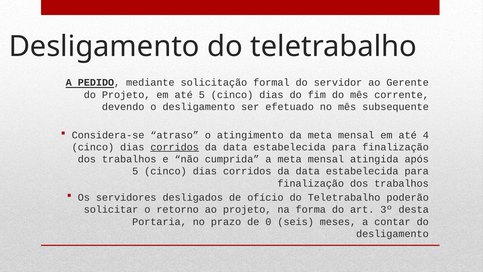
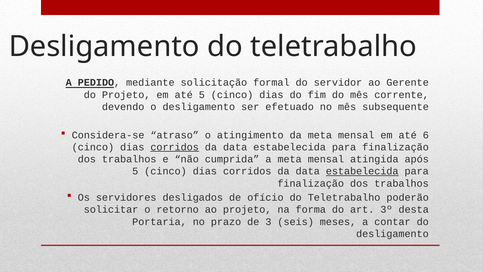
4: 4 -> 6
estabelecida at (362, 171) underline: none -> present
0: 0 -> 3
